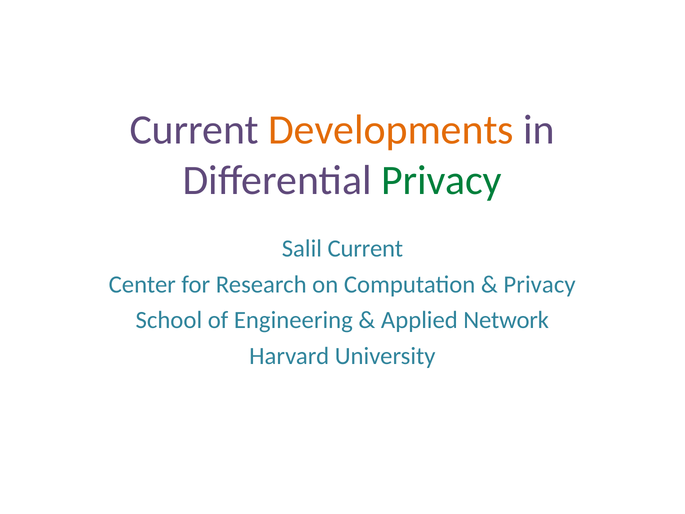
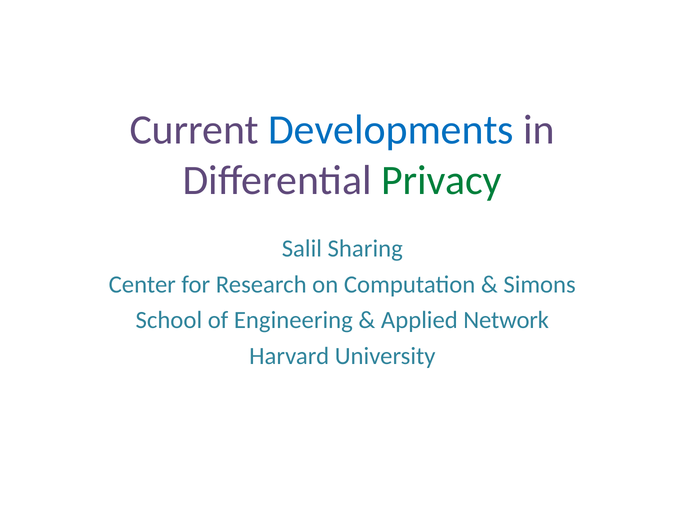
Developments colour: orange -> blue
Salil Current: Current -> Sharing
Privacy at (540, 284): Privacy -> Simons
